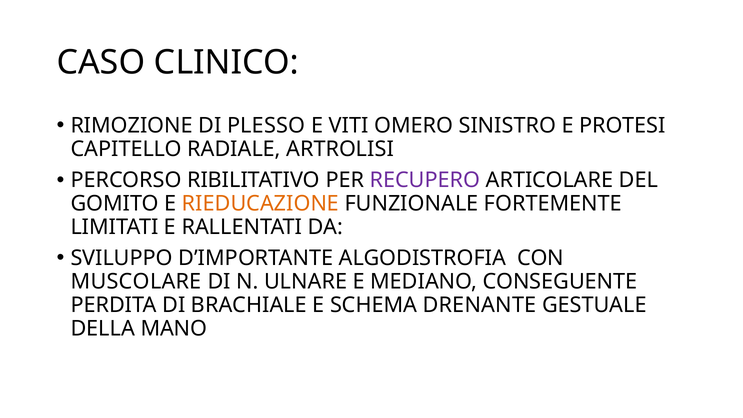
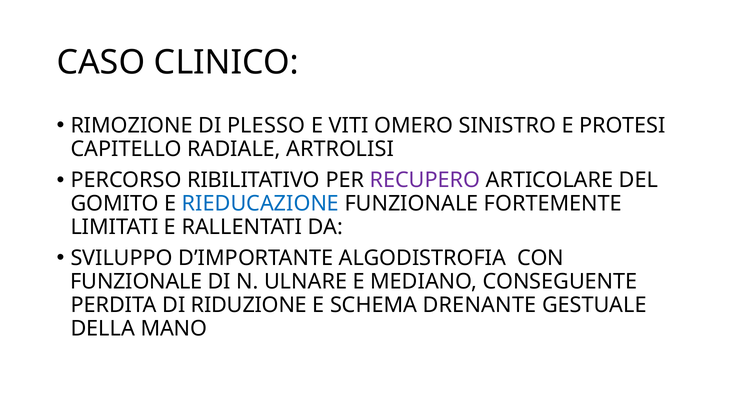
RIEDUCAZIONE colour: orange -> blue
MUSCOLARE at (136, 282): MUSCOLARE -> FUNZIONALE
BRACHIALE: BRACHIALE -> RIDUZIONE
